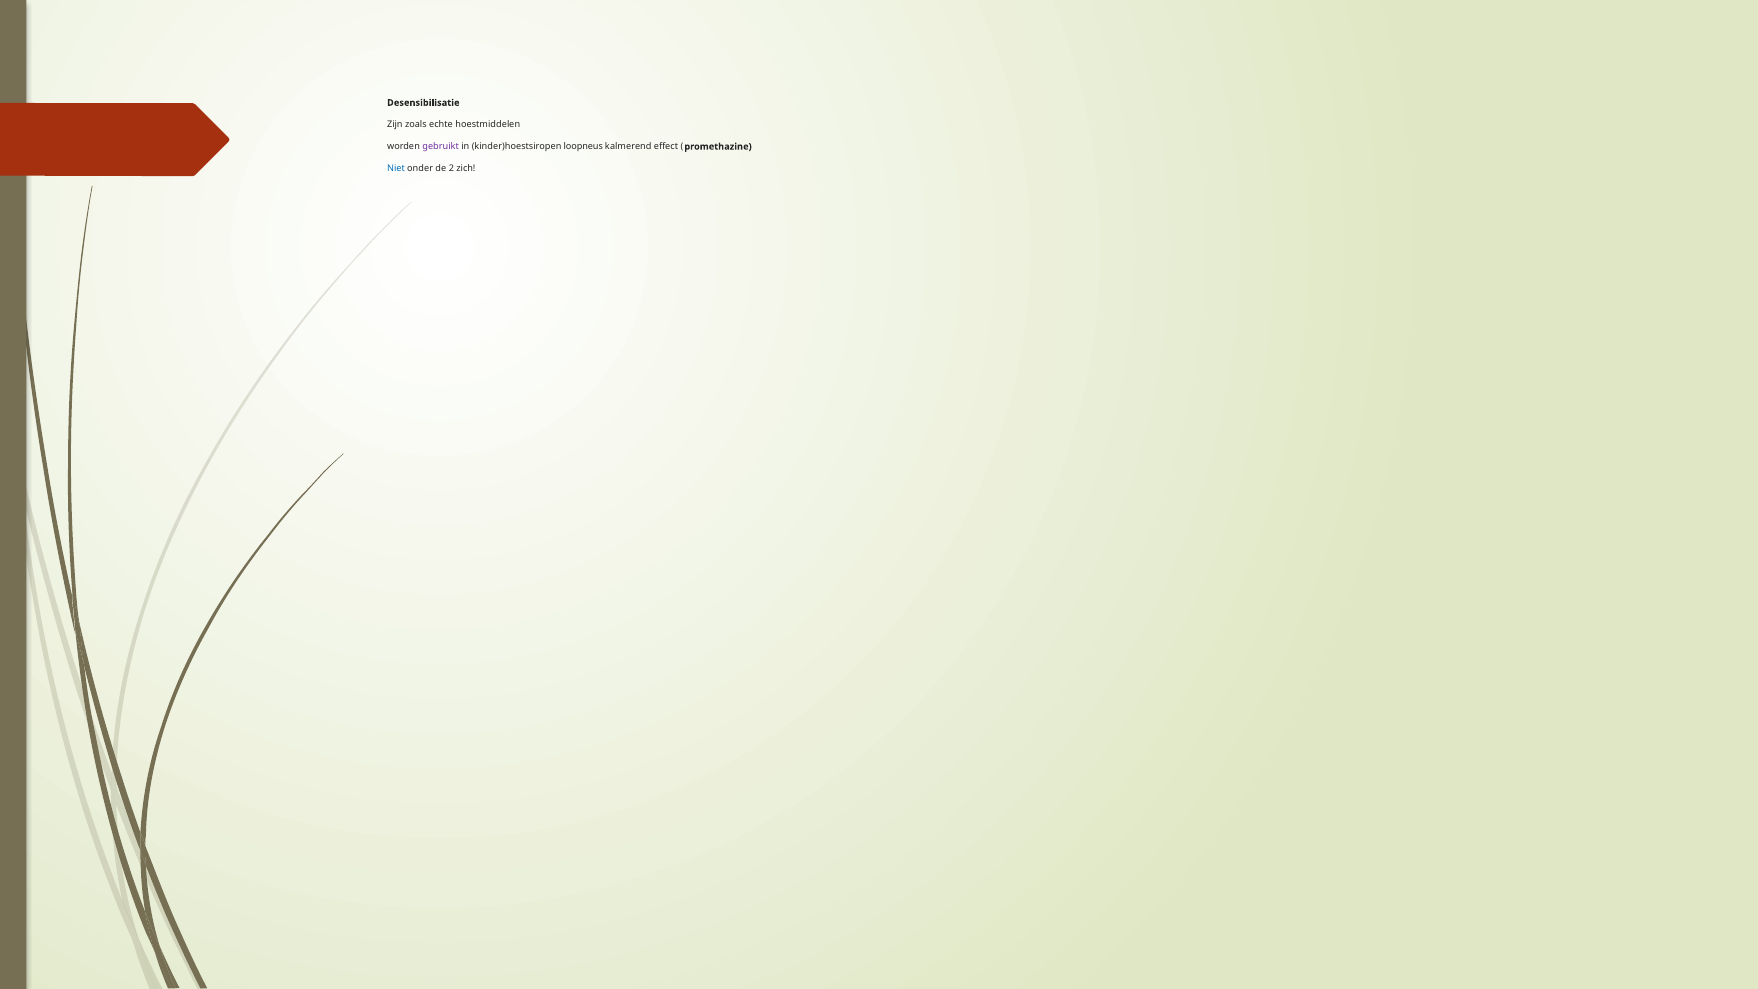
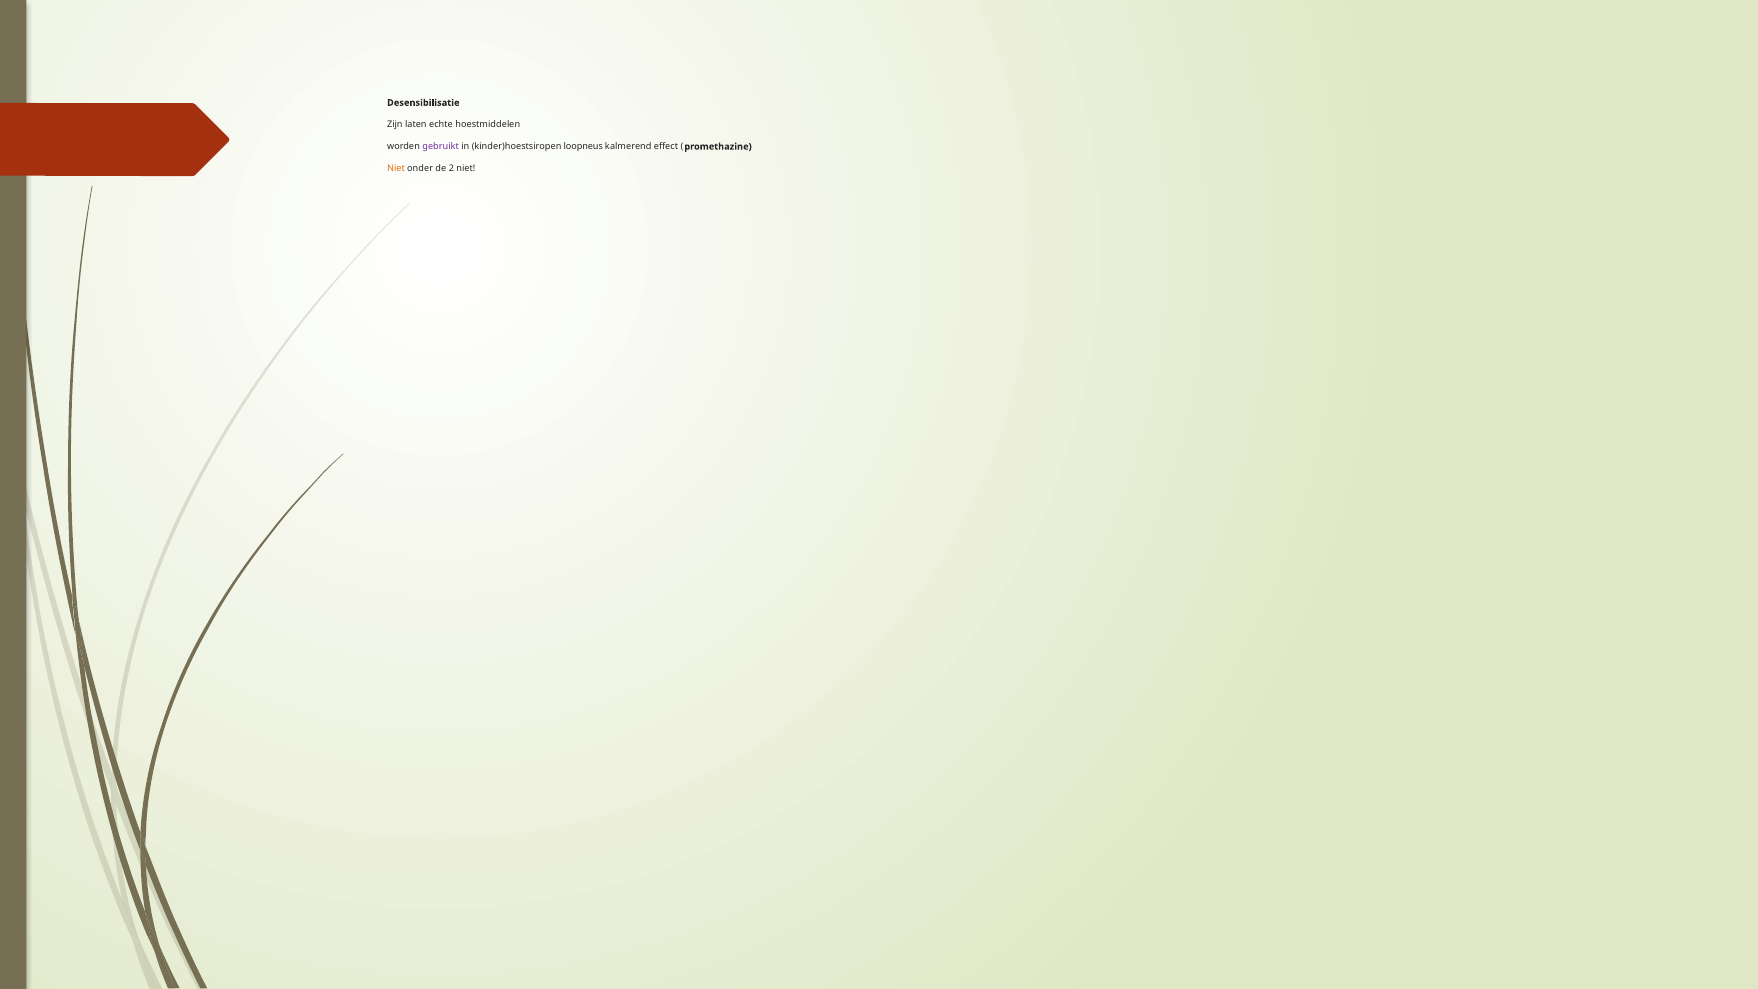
zoals: zoals -> laten
Niet at (396, 168) colour: blue -> orange
2 zich: zich -> niet
